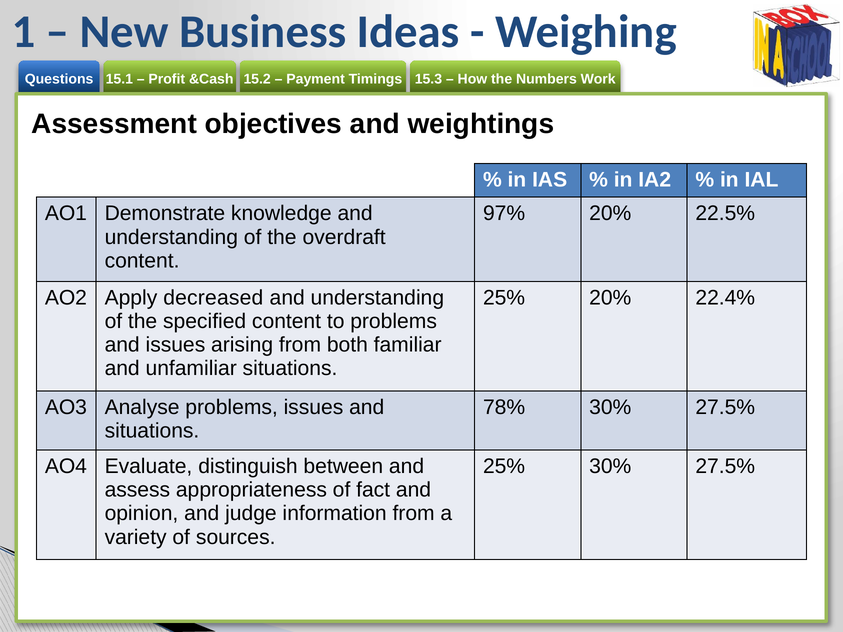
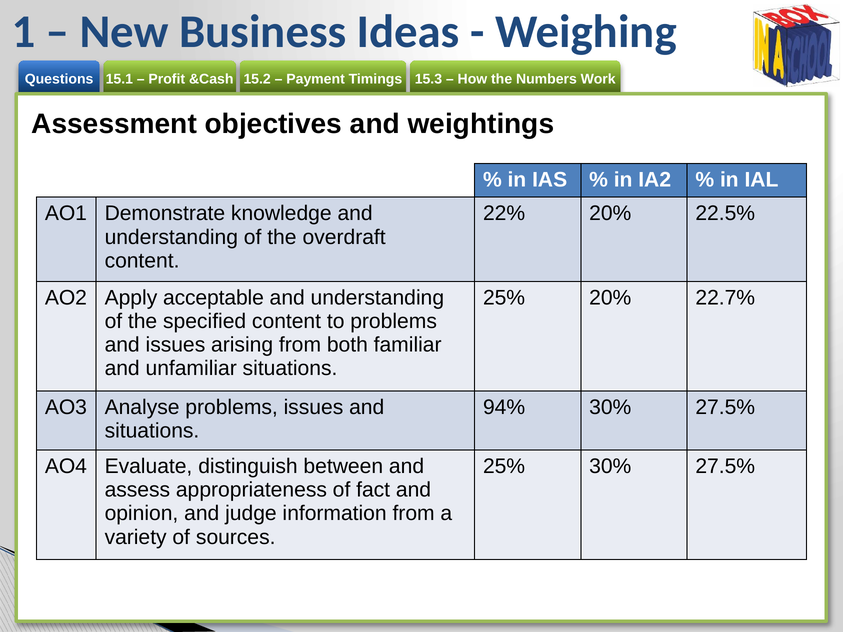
97%: 97% -> 22%
decreased: decreased -> acceptable
22.4%: 22.4% -> 22.7%
78%: 78% -> 94%
